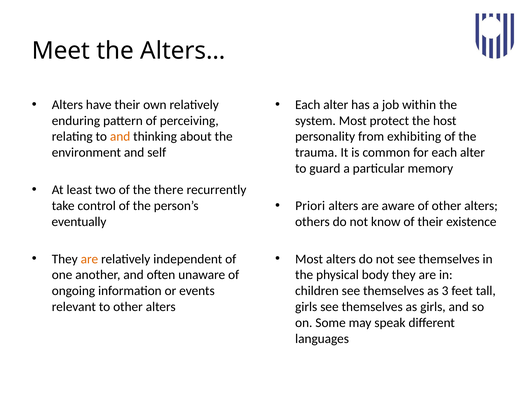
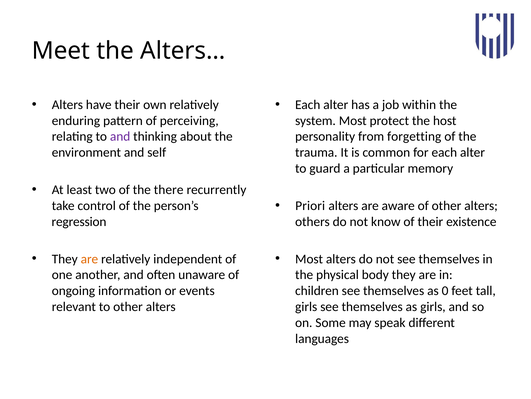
and at (120, 136) colour: orange -> purple
exhibiting: exhibiting -> forgetting
eventually: eventually -> regression
3: 3 -> 0
